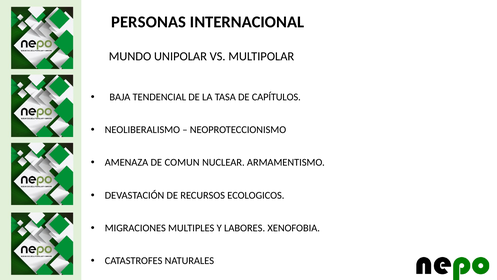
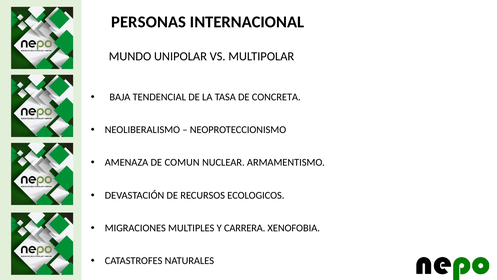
CAPÍTULOS: CAPÍTULOS -> CONCRETA
LABORES: LABORES -> CARRERA
